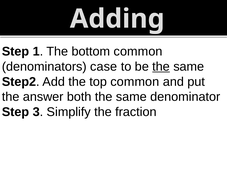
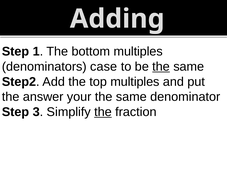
bottom common: common -> multiples
top common: common -> multiples
both: both -> your
the at (103, 112) underline: none -> present
